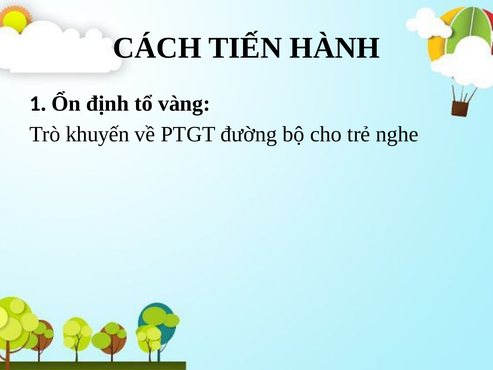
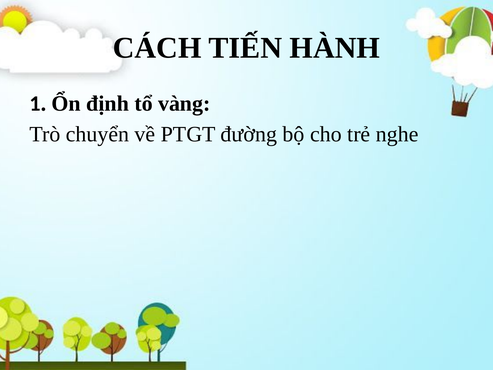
khuyến: khuyến -> chuyển
